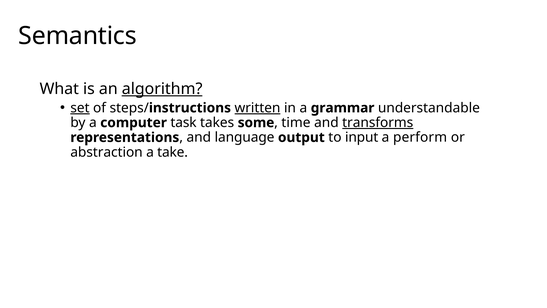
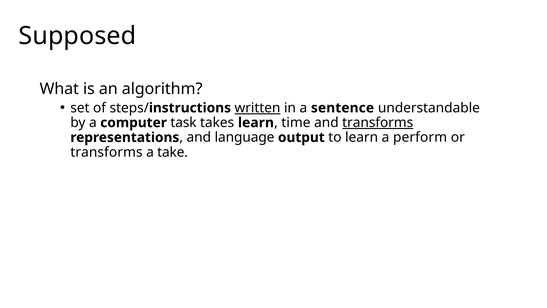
Semantics: Semantics -> Supposed
algorithm underline: present -> none
set underline: present -> none
grammar: grammar -> sentence
takes some: some -> learn
to input: input -> learn
abstraction at (107, 152): abstraction -> transforms
